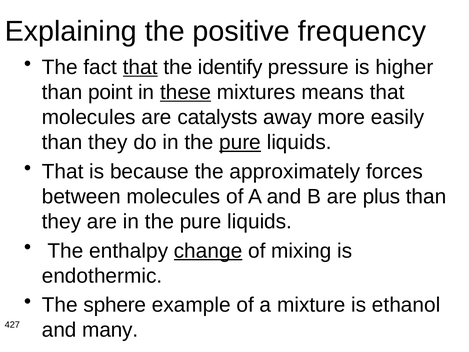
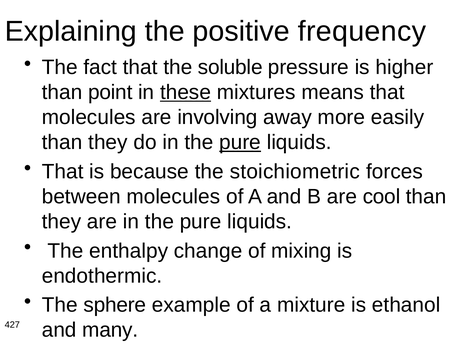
that at (140, 67) underline: present -> none
identify: identify -> soluble
catalysts: catalysts -> involving
approximately: approximately -> stoichiometric
plus: plus -> cool
change underline: present -> none
